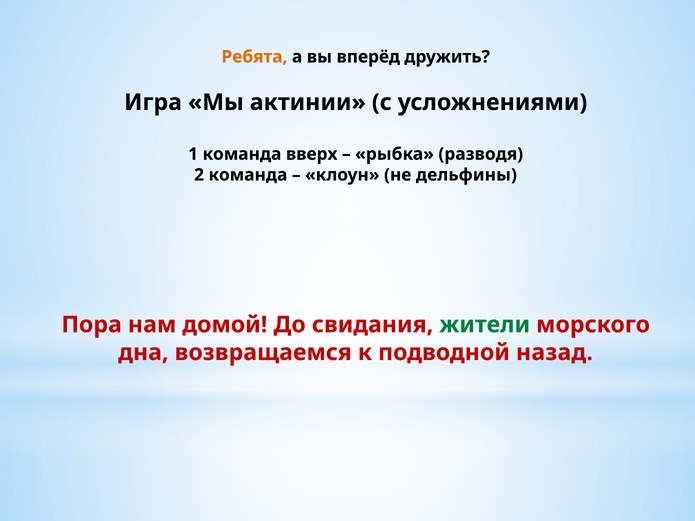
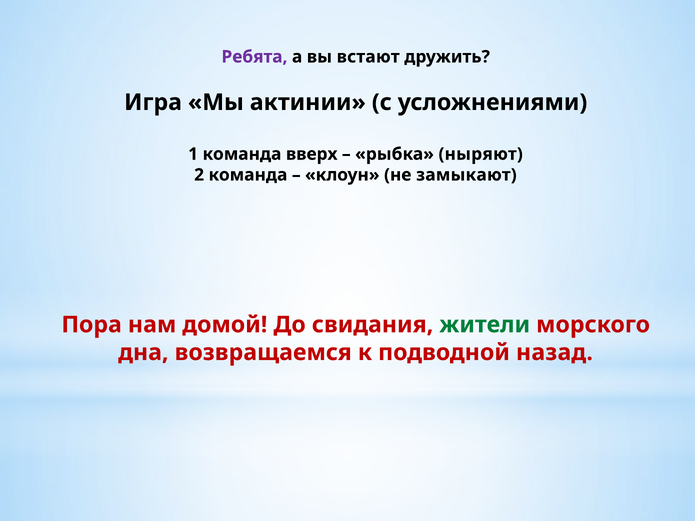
Ребята colour: orange -> purple
вперёд: вперёд -> встают
разводя: разводя -> ныряют
дельфины: дельфины -> замыкают
